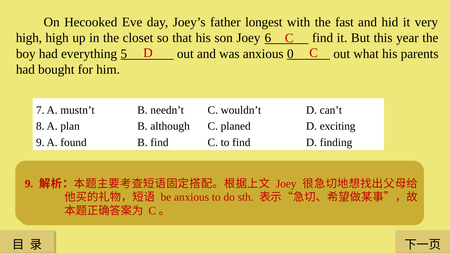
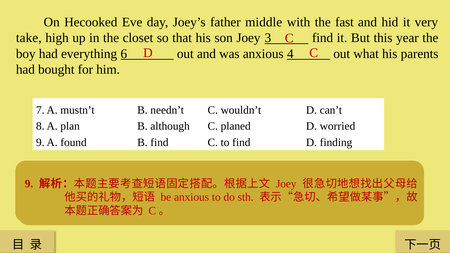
longest: longest -> middle
high at (29, 38): high -> take
6: 6 -> 3
5: 5 -> 6
0: 0 -> 4
exciting: exciting -> worried
